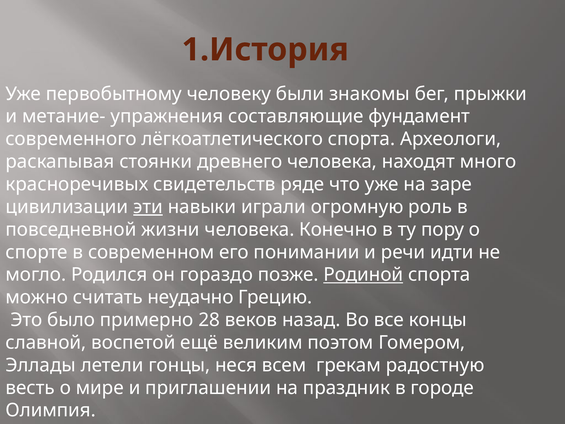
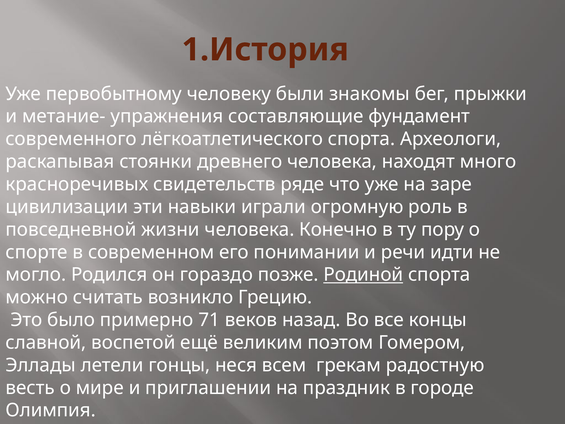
эти underline: present -> none
неудачно: неудачно -> возникло
28: 28 -> 71
